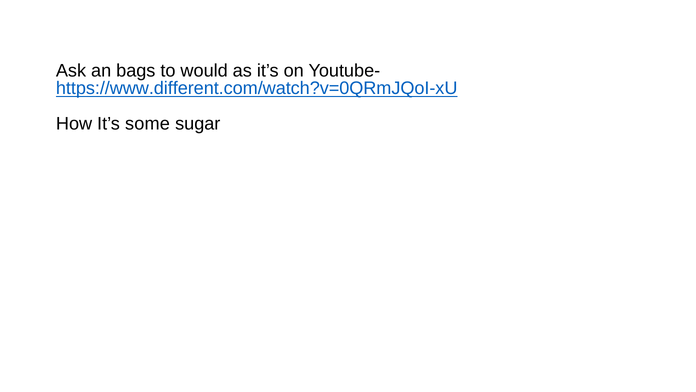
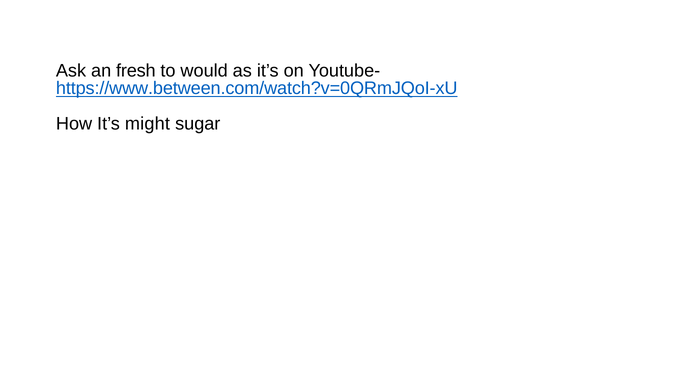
bags: bags -> fresh
https://www.different.com/watch?v=0QRmJQoI-xU: https://www.different.com/watch?v=0QRmJQoI-xU -> https://www.between.com/watch?v=0QRmJQoI-xU
some: some -> might
